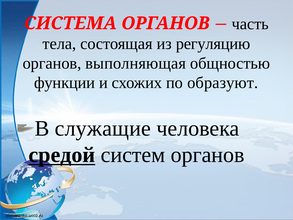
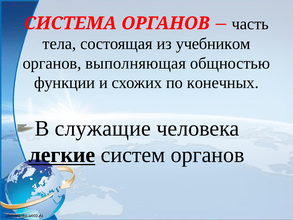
регуляцию: регуляцию -> учебником
образуют: образуют -> конечных
средой: средой -> легкие
